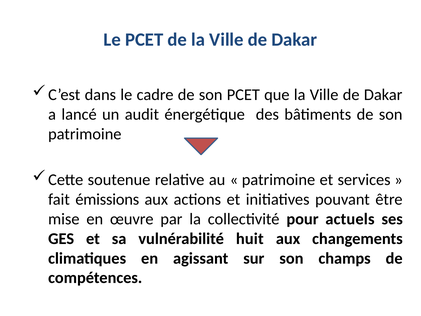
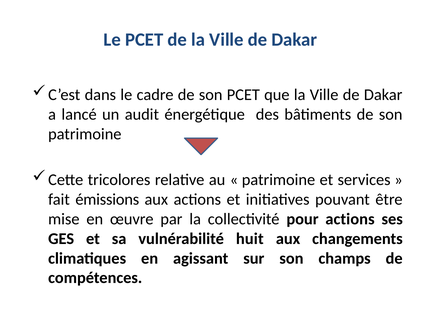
soutenue: soutenue -> tricolores
pour actuels: actuels -> actions
